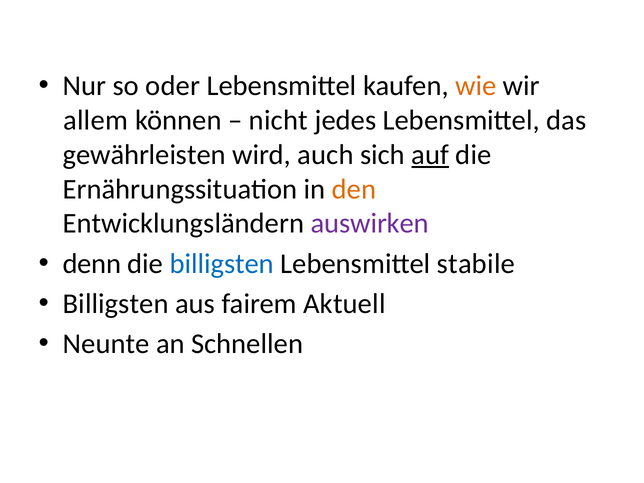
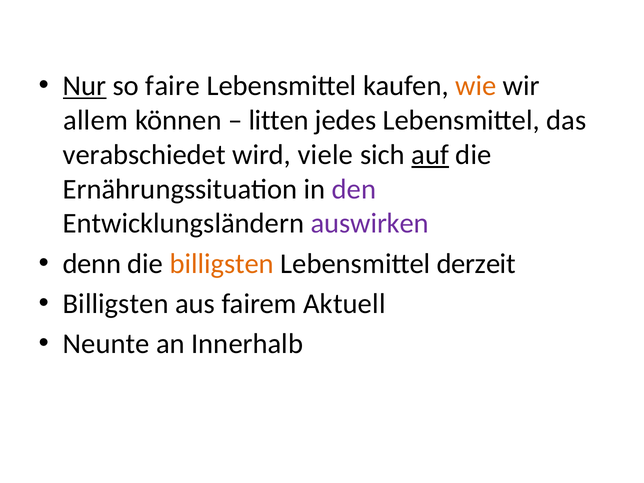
Nur underline: none -> present
oder: oder -> faire
nicht: nicht -> litten
gewährleisten: gewährleisten -> verabschiedet
auch: auch -> viele
den colour: orange -> purple
billigsten at (222, 264) colour: blue -> orange
stabile: stabile -> derzeit
Schnellen: Schnellen -> Innerhalb
